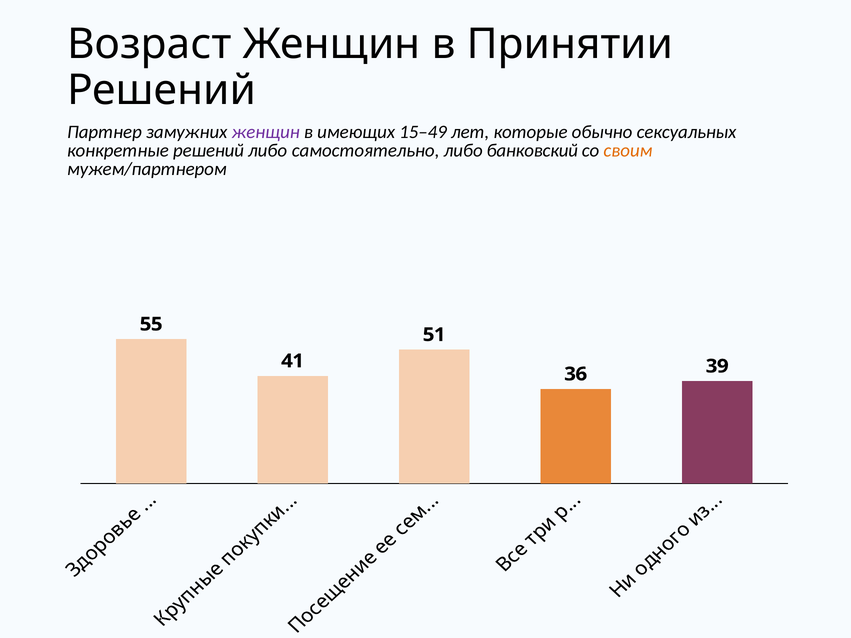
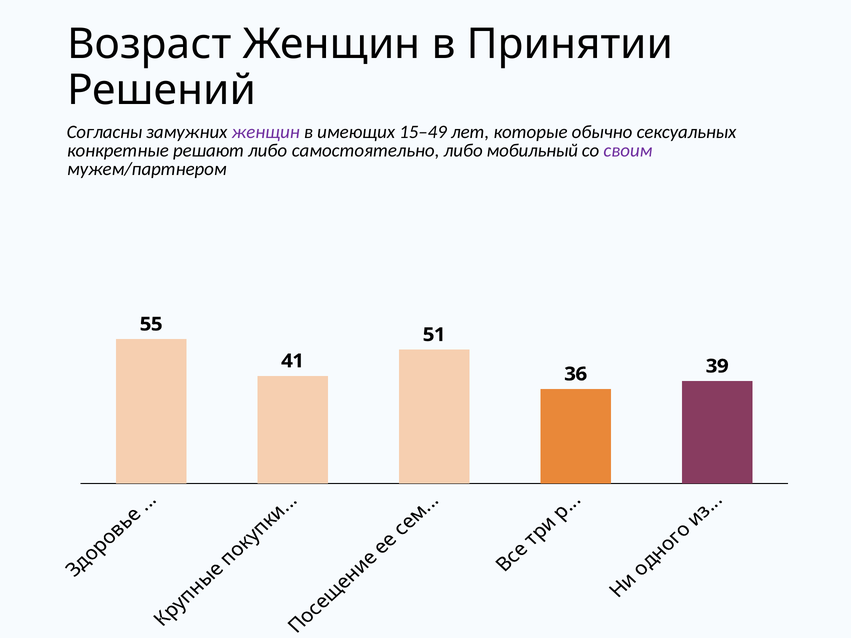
Партнер: Партнер -> Согласны
конкретные решений: решений -> решают
банковский: банковский -> мобильный
своим colour: orange -> purple
